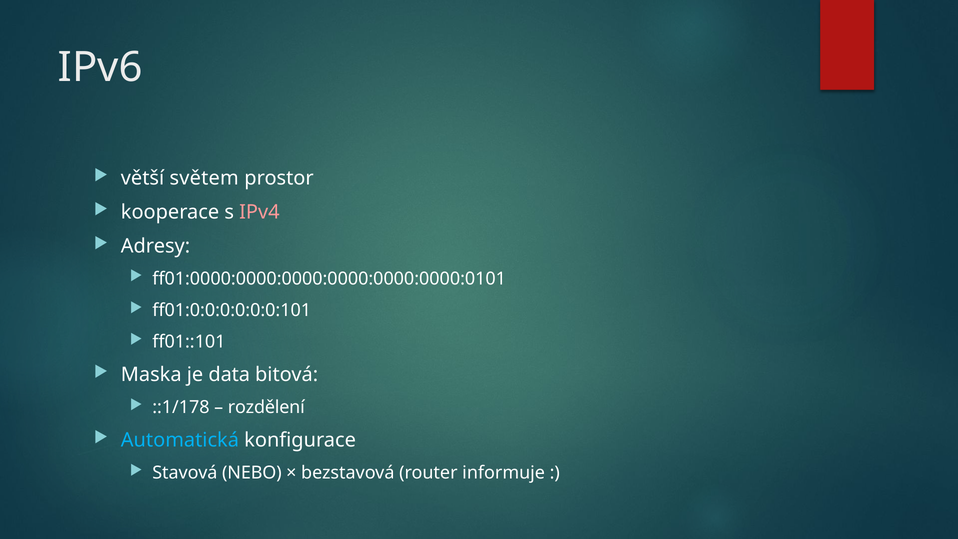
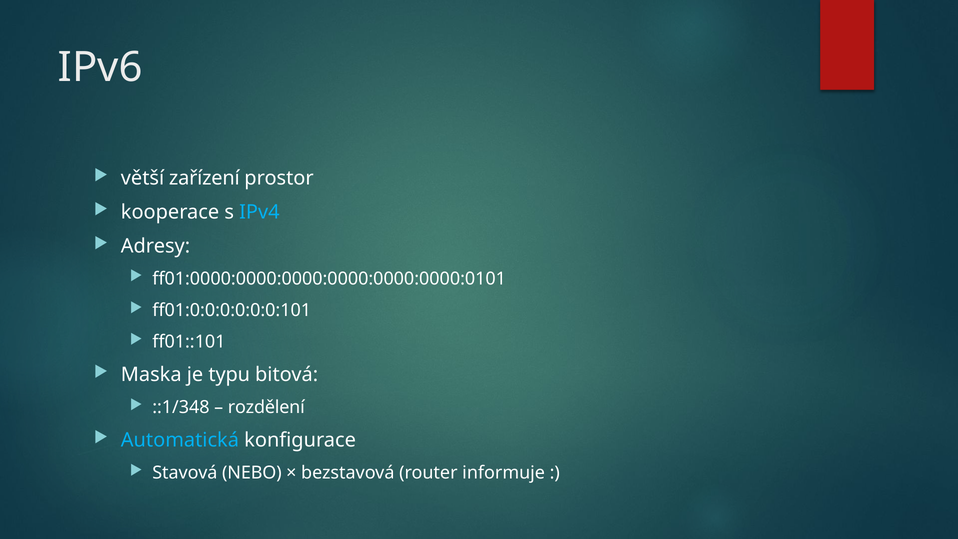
světem: světem -> zařízení
IPv4 colour: pink -> light blue
data: data -> typu
::1/178: ::1/178 -> ::1/348
